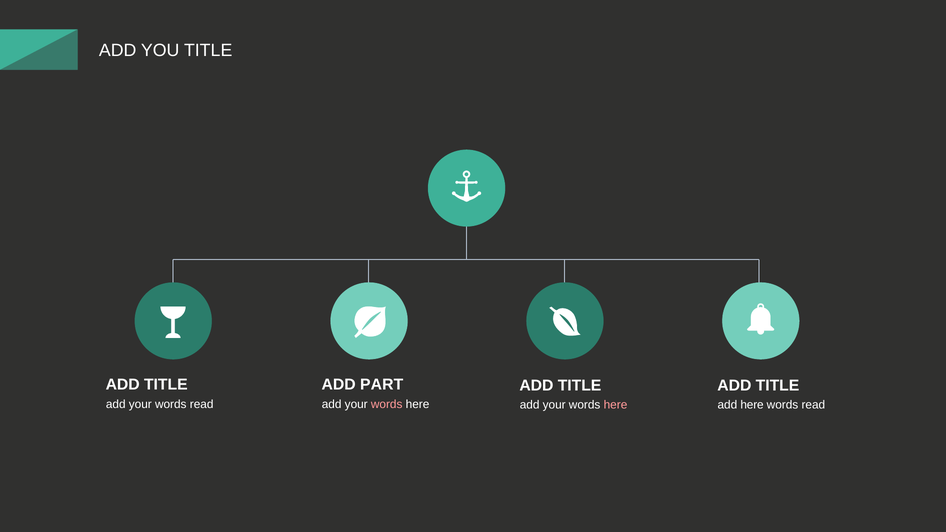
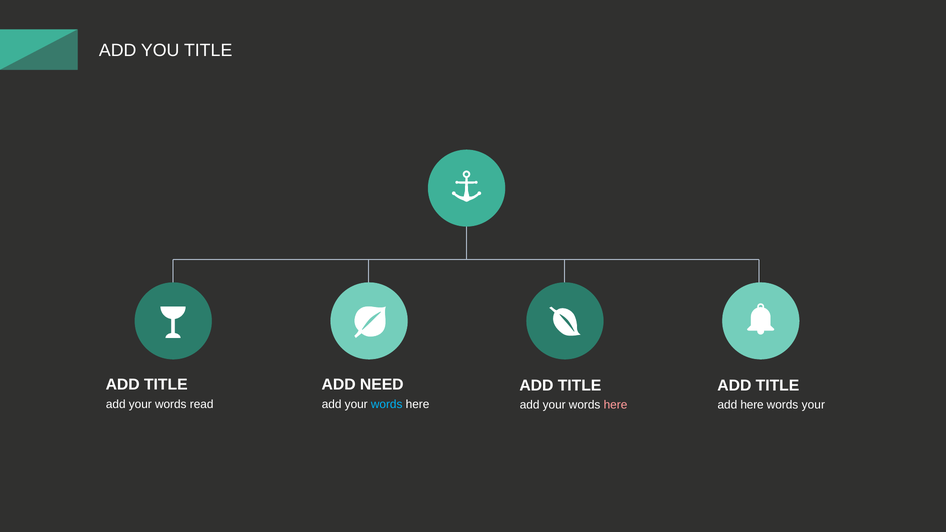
PART: PART -> NEED
words at (387, 404) colour: pink -> light blue
read at (813, 405): read -> your
